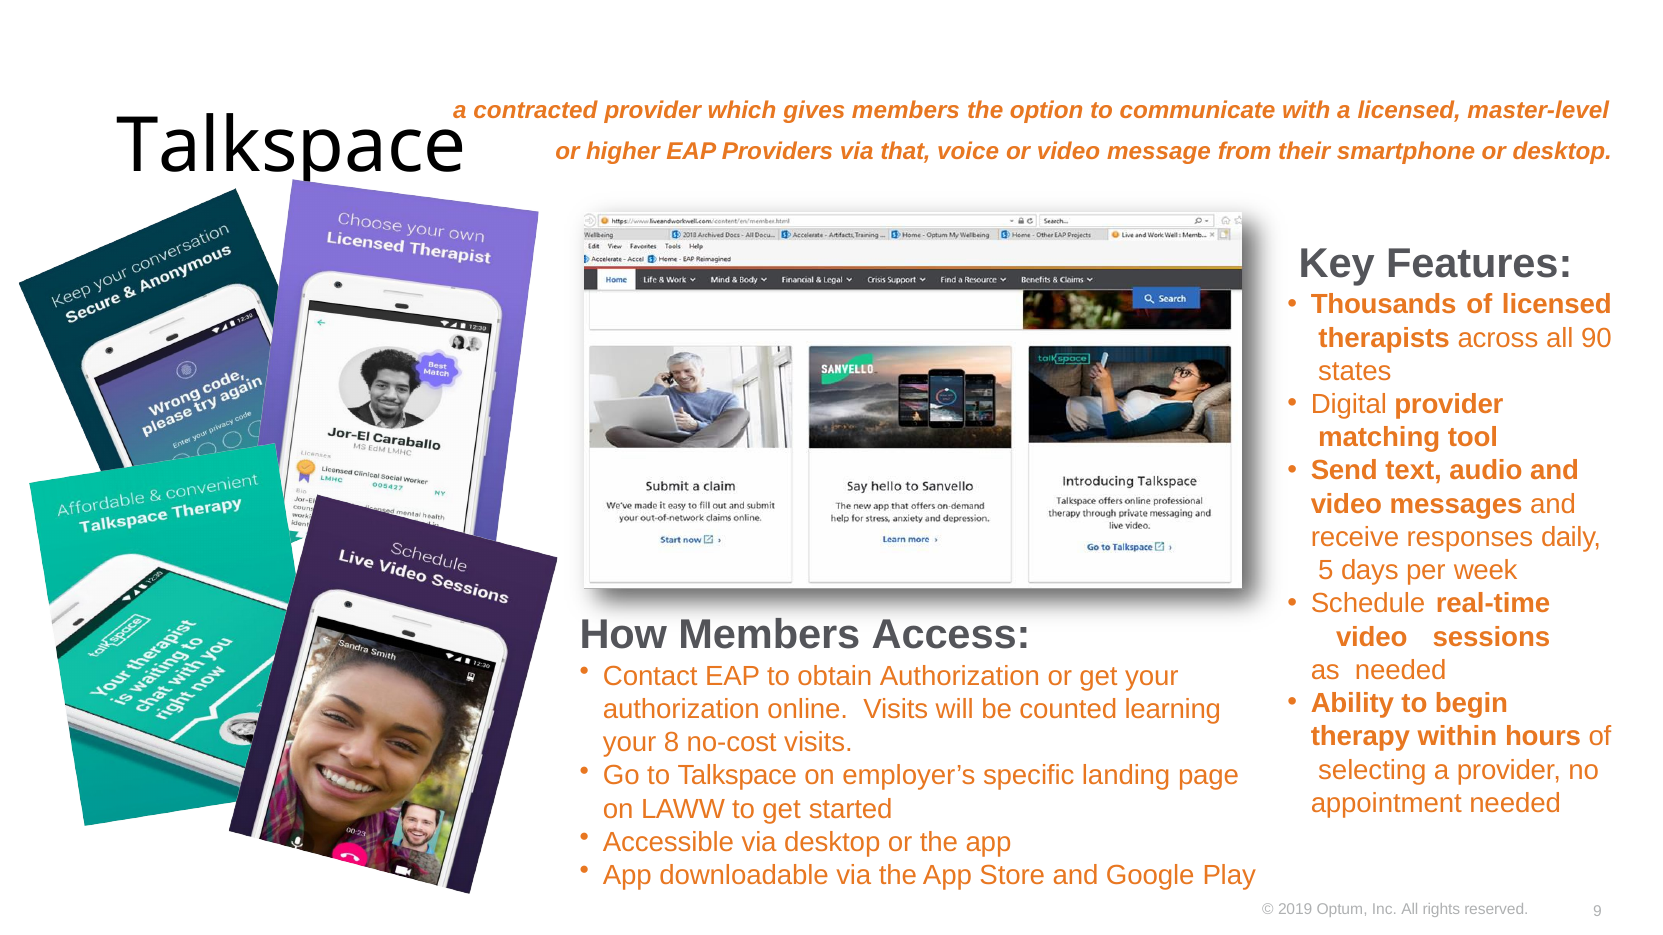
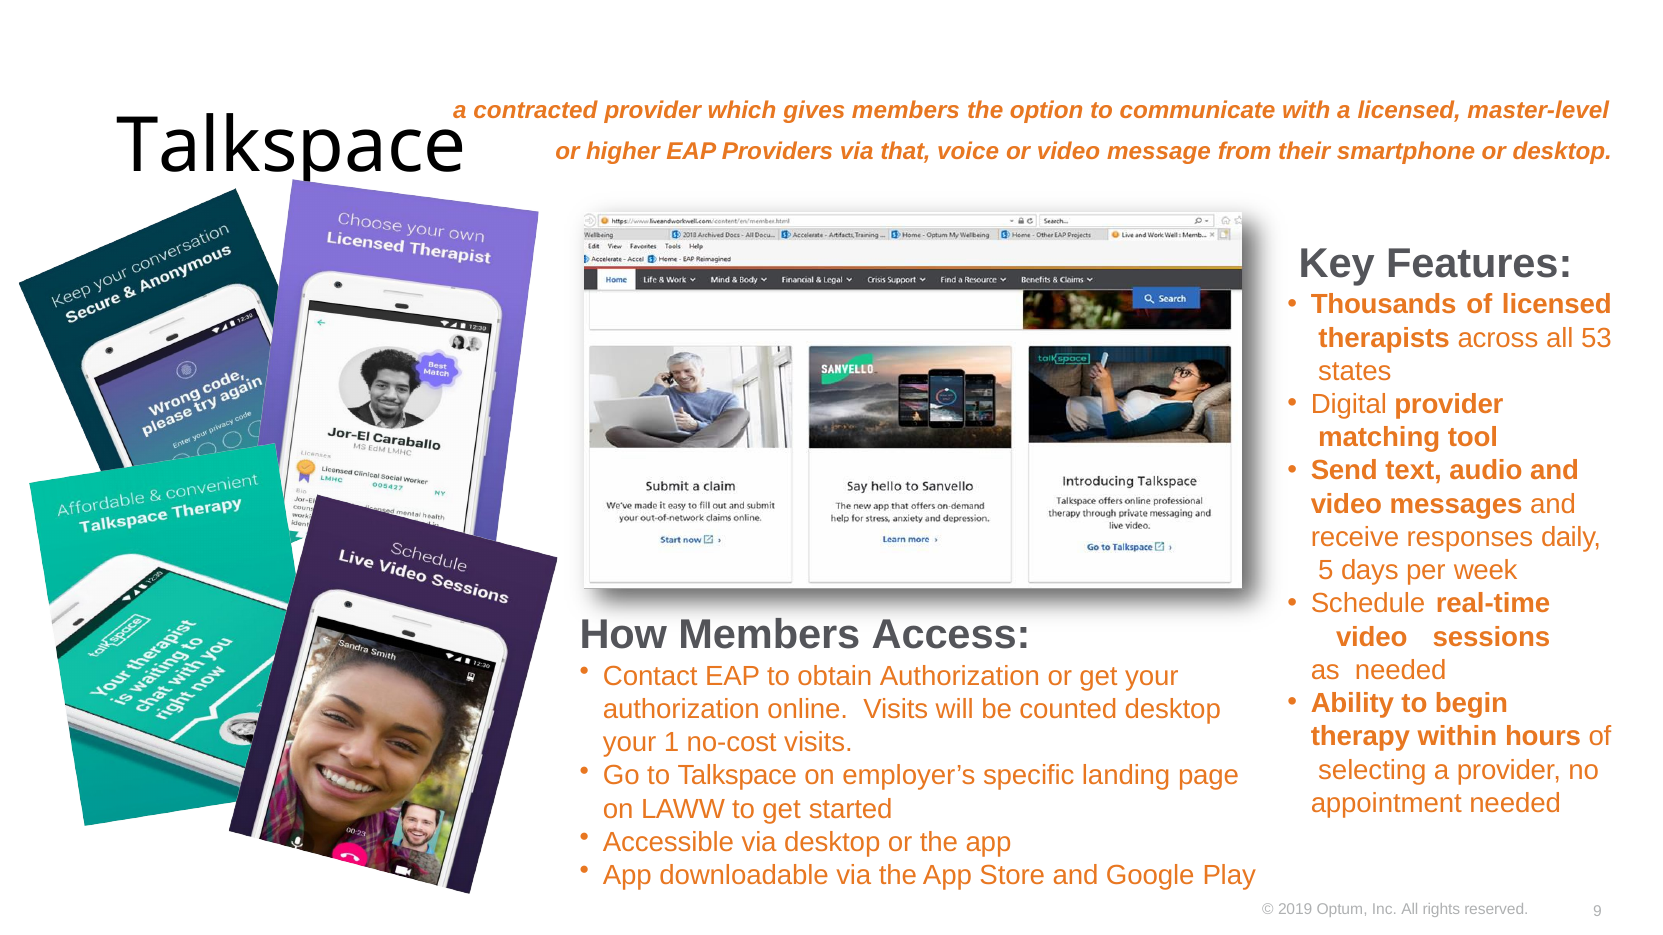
90: 90 -> 53
counted learning: learning -> desktop
8: 8 -> 1
